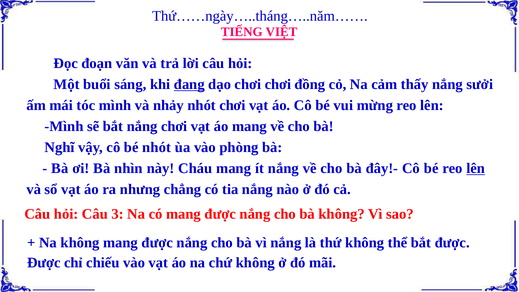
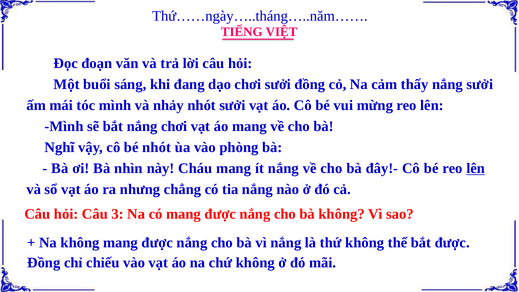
đang underline: present -> none
chơi chơi: chơi -> sưởi
nhót chơi: chơi -> sưởi
Được at (44, 262): Được -> Đồng
